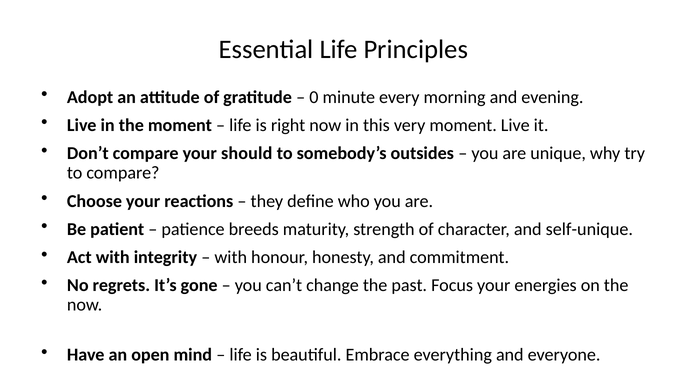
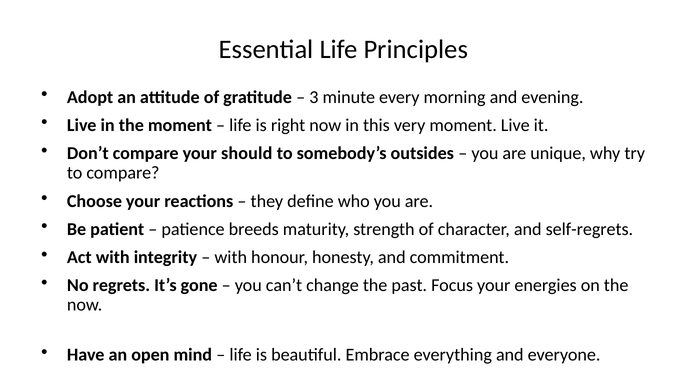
0: 0 -> 3
self-unique: self-unique -> self-regrets
